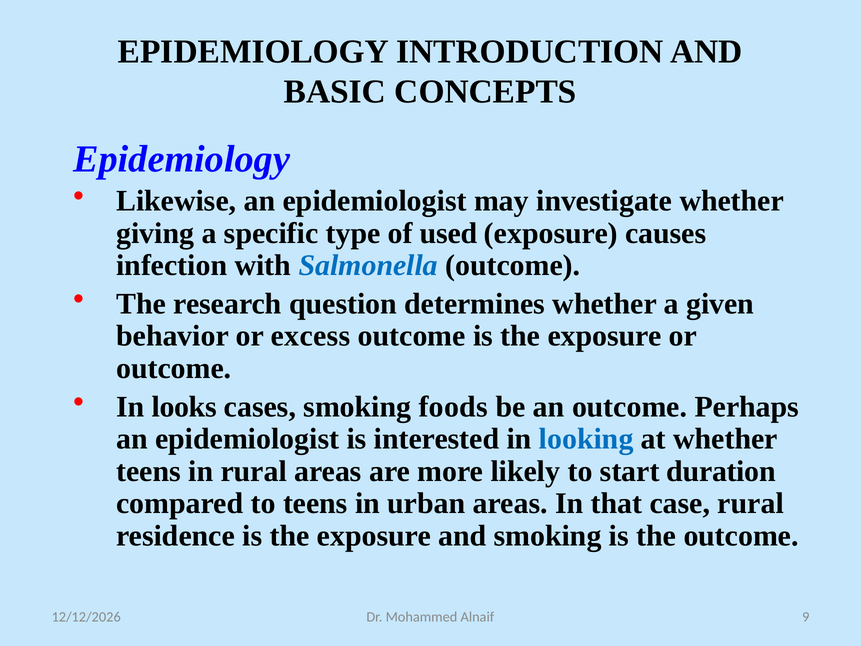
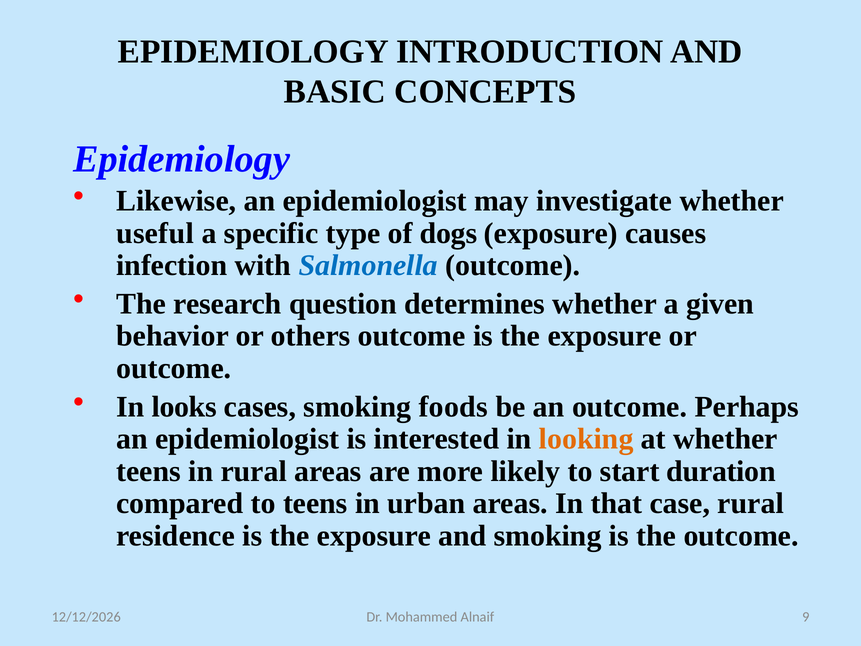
giving: giving -> useful
used: used -> dogs
excess: excess -> others
looking colour: blue -> orange
